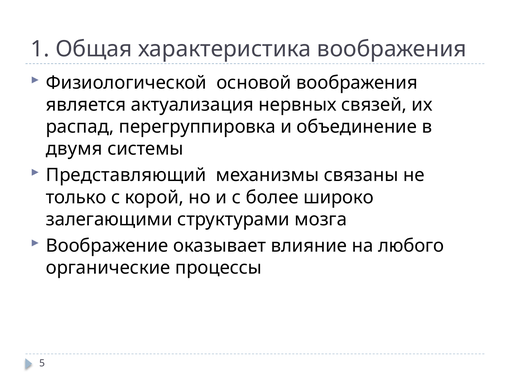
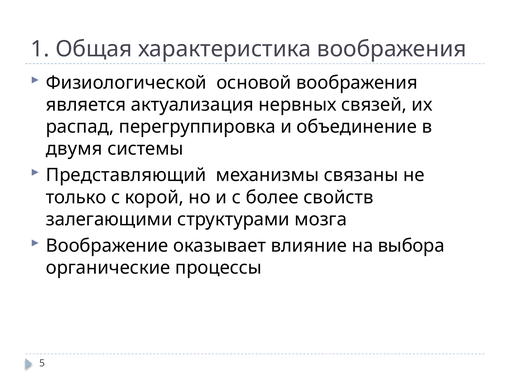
широко: широко -> свойств
любого: любого -> выбора
